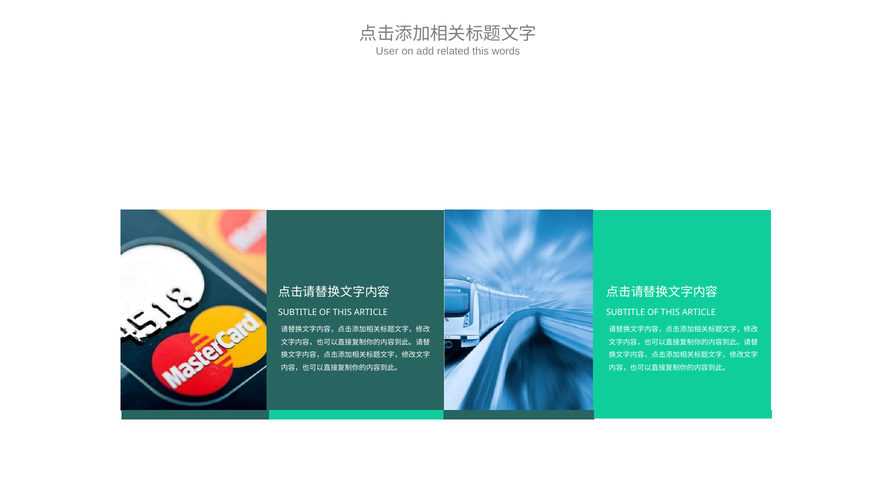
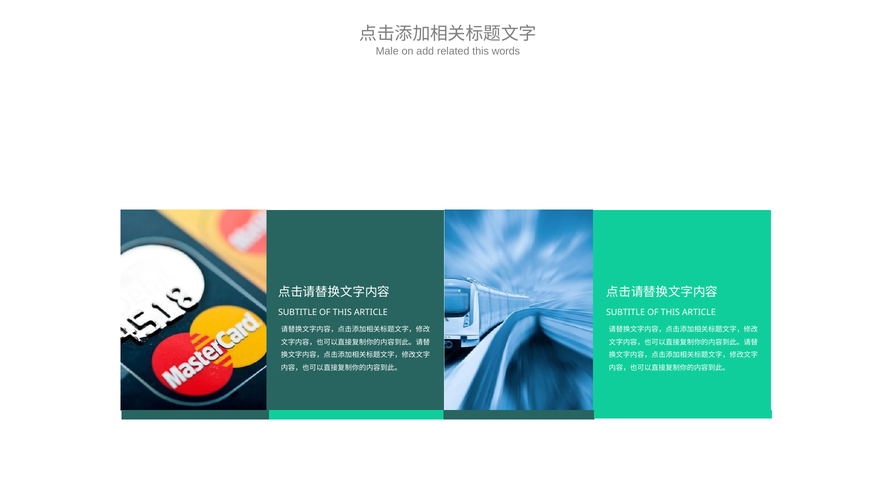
User: User -> Male
